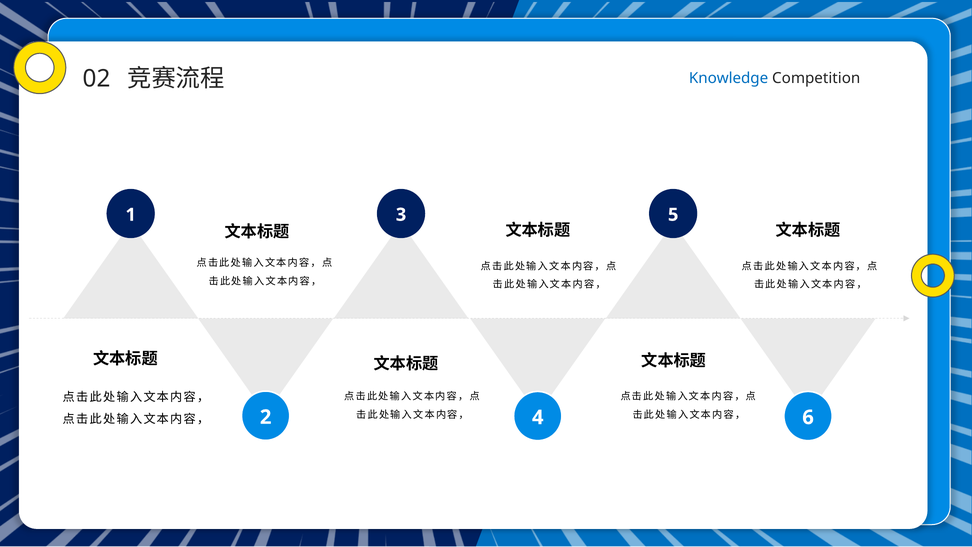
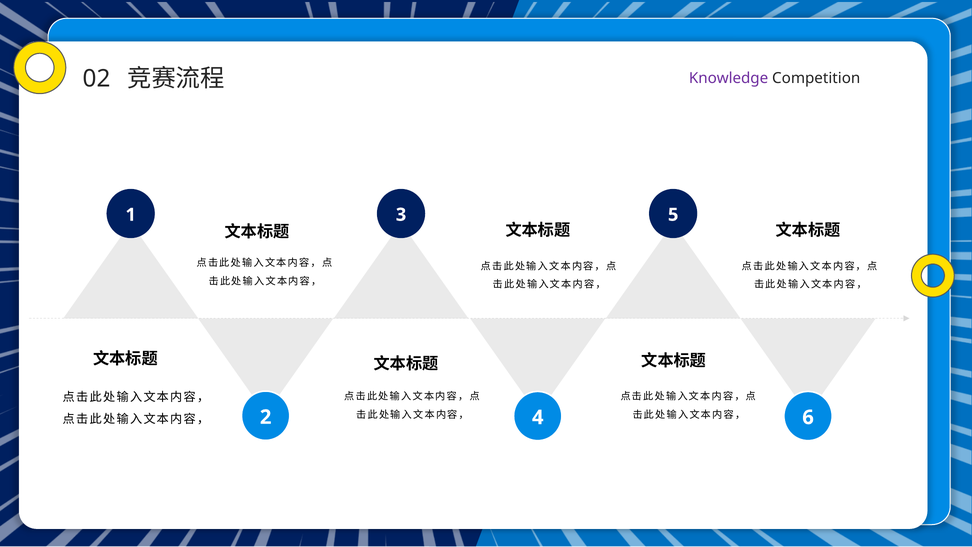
Knowledge colour: blue -> purple
